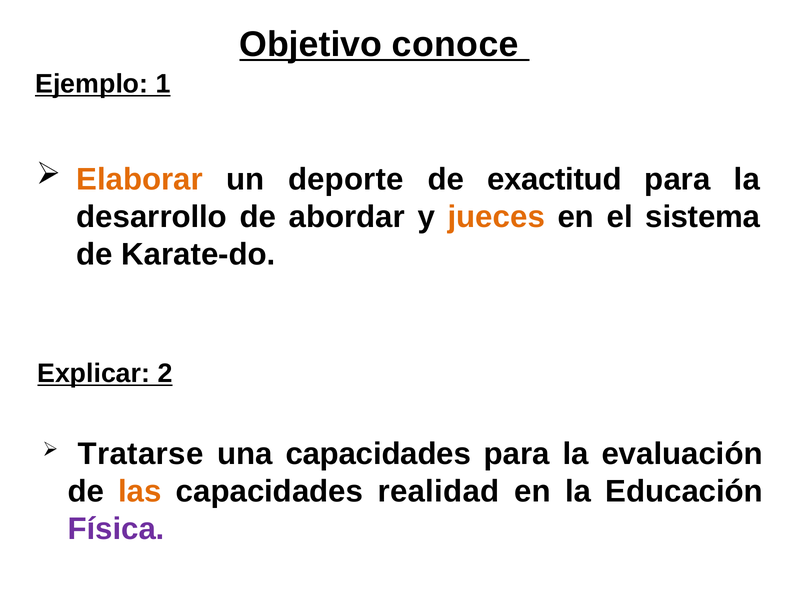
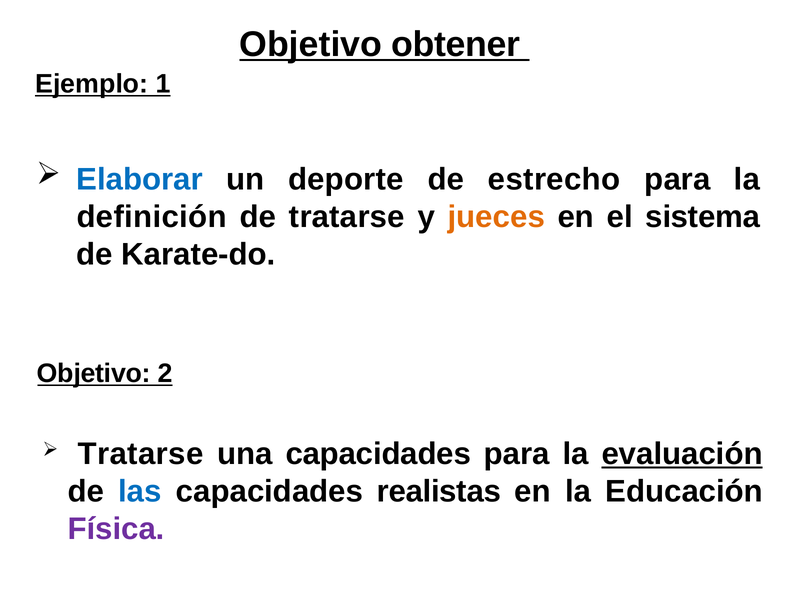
conoce: conoce -> obtener
Elaborar colour: orange -> blue
exactitud: exactitud -> estrecho
desarrollo: desarrollo -> definición
de abordar: abordar -> tratarse
Explicar at (94, 374): Explicar -> Objetivo
evaluación underline: none -> present
las colour: orange -> blue
realidad: realidad -> realistas
